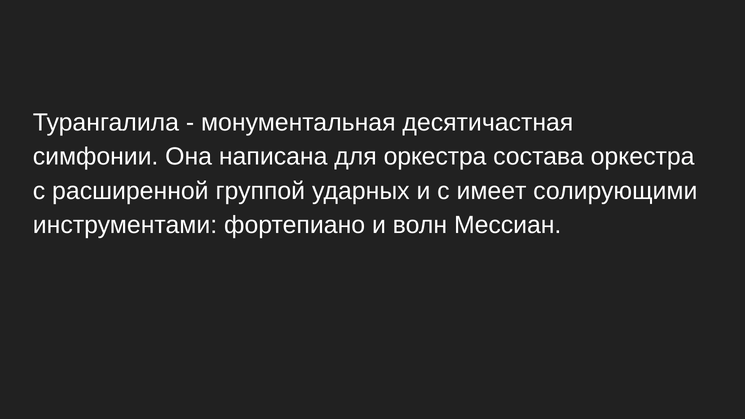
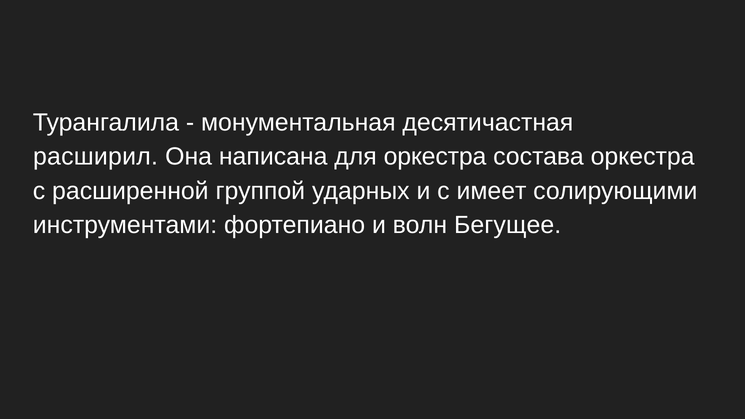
симфонии: симфонии -> расширил
Мессиан: Мессиан -> Бегущее
